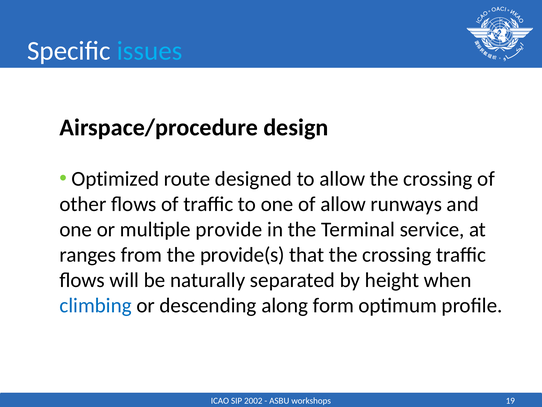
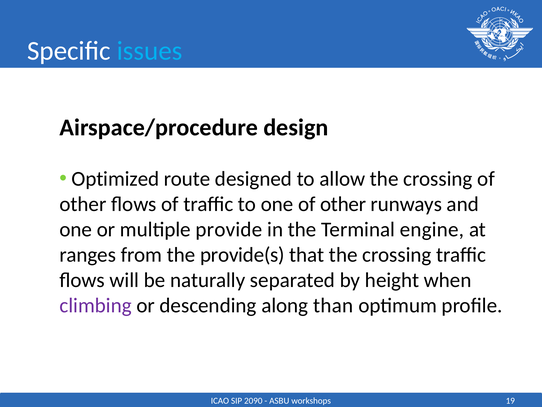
one of allow: allow -> other
service: service -> engine
climbing colour: blue -> purple
form: form -> than
2002: 2002 -> 2090
